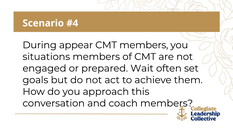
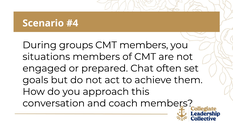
appear: appear -> groups
Wait: Wait -> Chat
